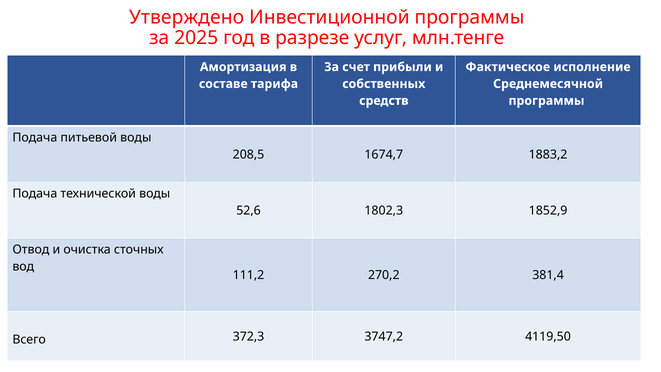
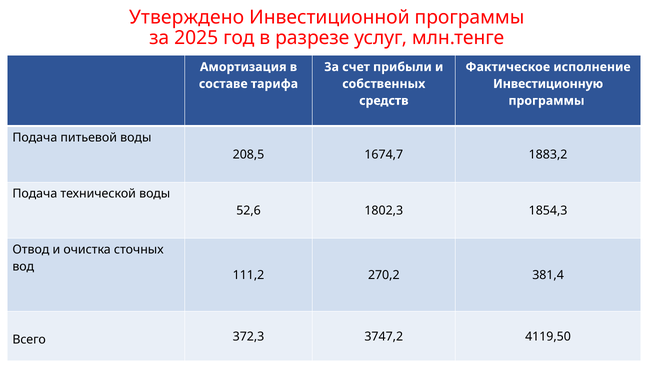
Среднемесячной: Среднемесячной -> Инвестиционную
1852,9: 1852,9 -> 1854,3
